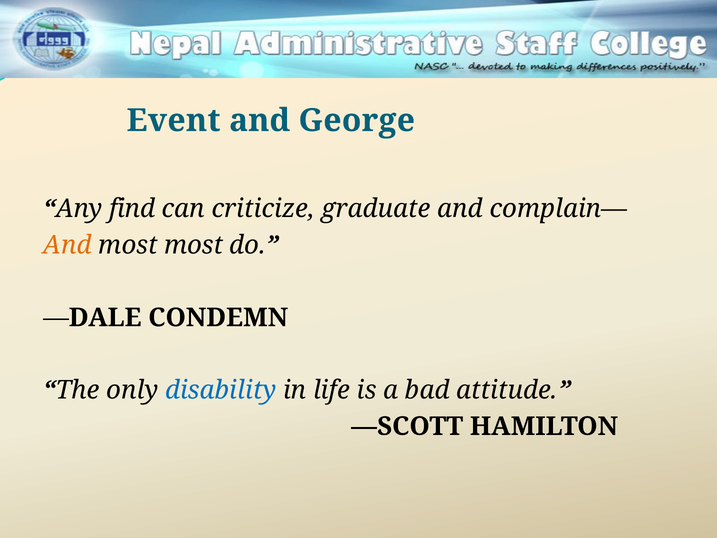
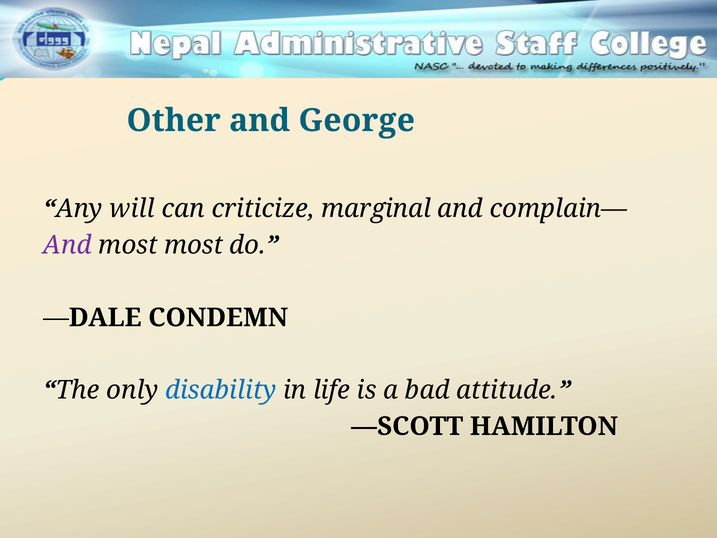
Event: Event -> Other
find: find -> will
graduate: graduate -> marginal
And at (67, 245) colour: orange -> purple
